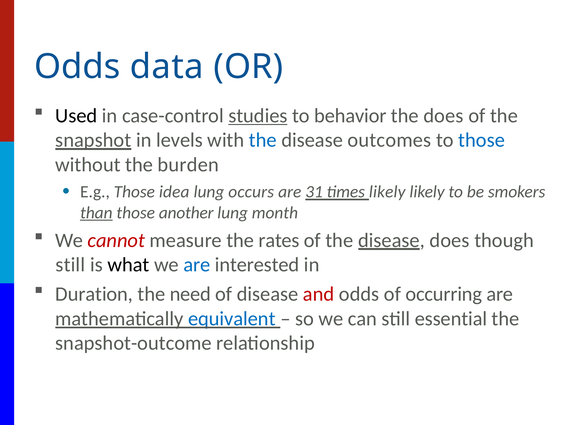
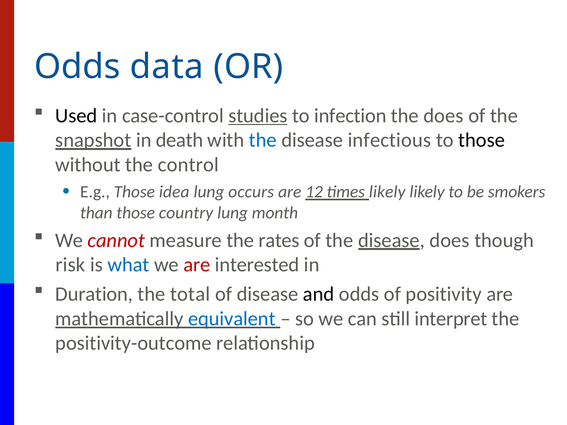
behavior: behavior -> infection
levels: levels -> death
outcomes: outcomes -> infectious
those at (482, 140) colour: blue -> black
burden: burden -> control
31: 31 -> 12
than underline: present -> none
another: another -> country
still at (70, 265): still -> risk
what colour: black -> blue
are at (197, 265) colour: blue -> red
need: need -> total
and colour: red -> black
occurring: occurring -> positivity
essential: essential -> interpret
snapshot-outcome: snapshot-outcome -> positivity-outcome
